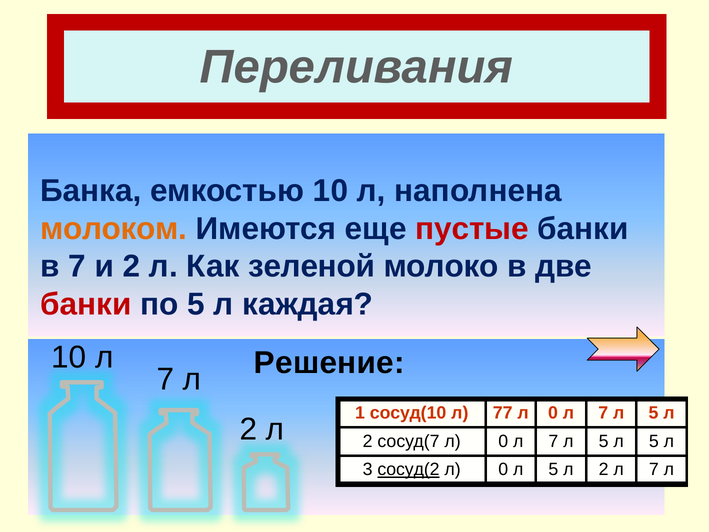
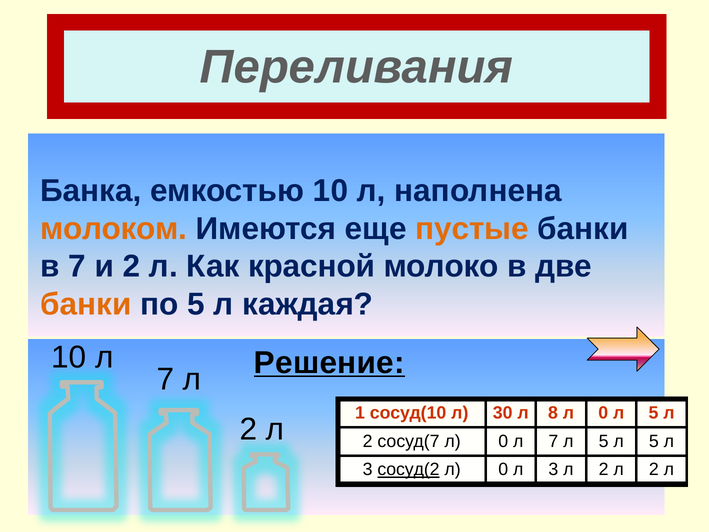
пустые colour: red -> orange
зеленой: зеленой -> красной
банки at (86, 304) colour: red -> orange
Решение underline: none -> present
77: 77 -> 30
0 at (553, 413): 0 -> 8
7 at (603, 413): 7 -> 0
0 л 5: 5 -> 3
7 at (654, 469): 7 -> 2
